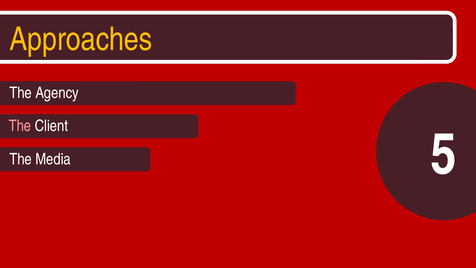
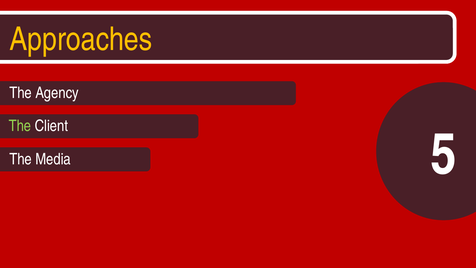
The at (20, 126) colour: pink -> light green
